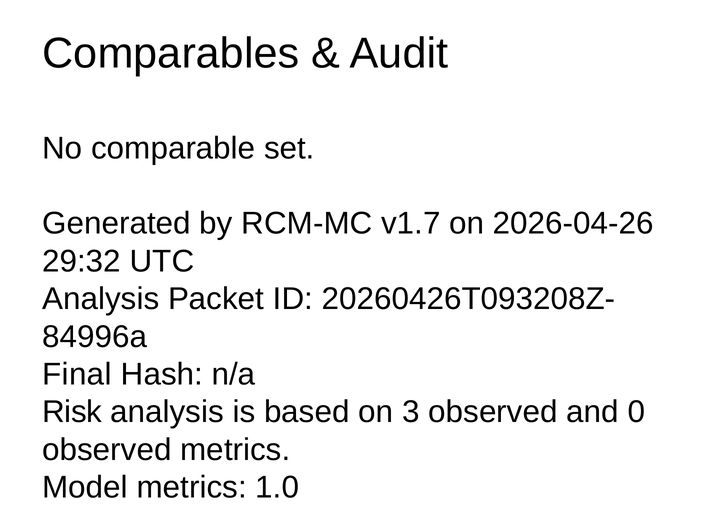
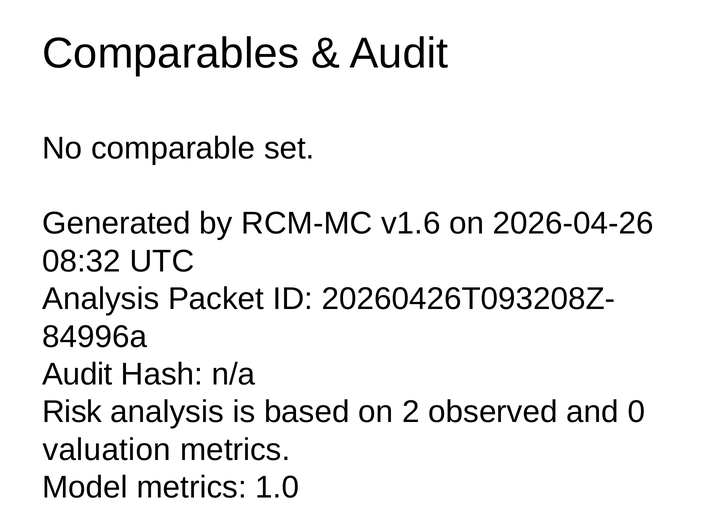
v1.7: v1.7 -> v1.6
29:32: 29:32 -> 08:32
Final at (77, 375): Final -> Audit
3: 3 -> 2
observed at (107, 450): observed -> valuation
